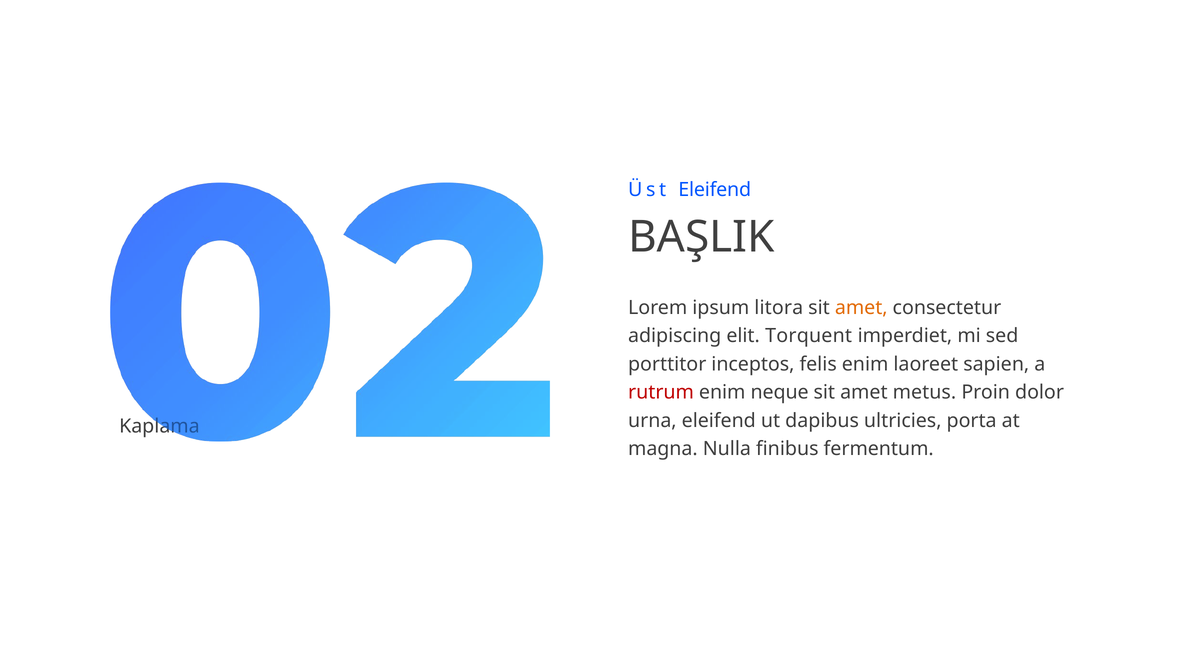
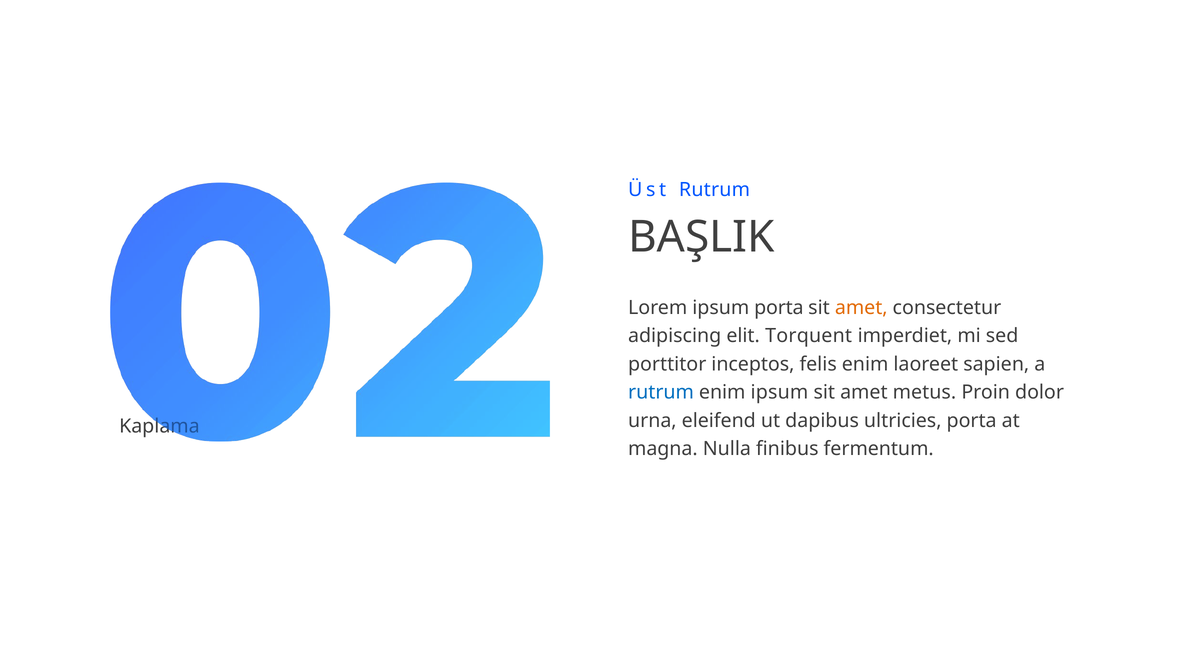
Üst Eleifend: Eleifend -> Rutrum
ipsum litora: litora -> porta
rutrum at (661, 393) colour: red -> blue
enim neque: neque -> ipsum
